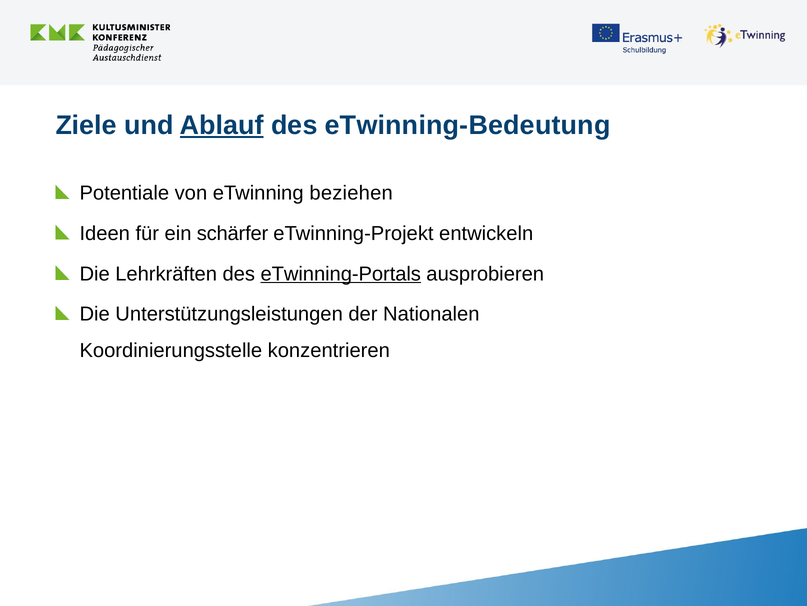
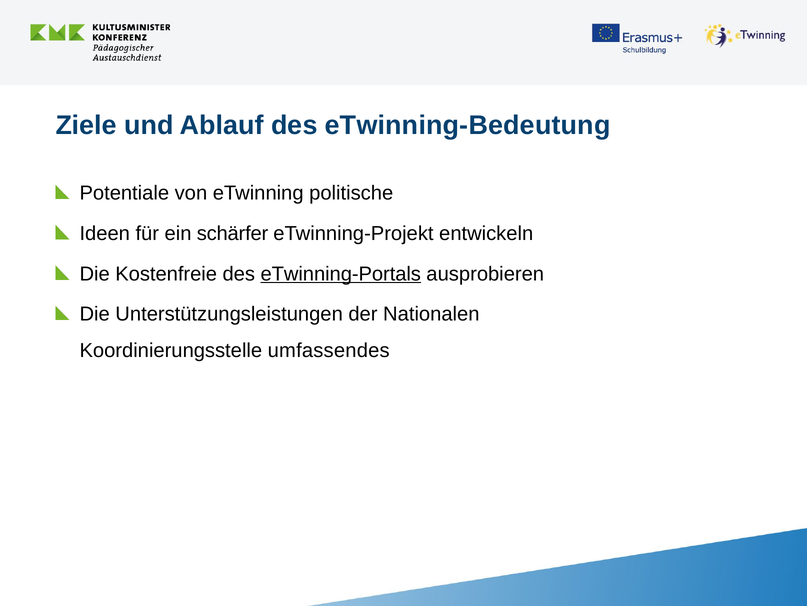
Ablauf underline: present -> none
beziehen: beziehen -> politische
Lehrkräften: Lehrkräften -> Kostenfreie
konzentrieren: konzentrieren -> umfassendes
